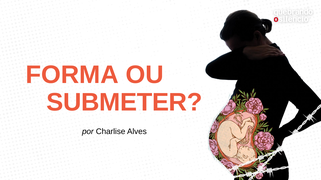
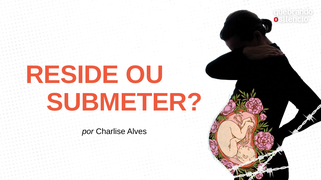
FORMA: FORMA -> RESIDE
